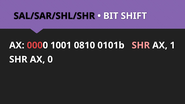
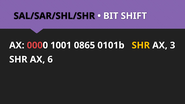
0810: 0810 -> 0865
SHR at (141, 45) colour: pink -> yellow
1: 1 -> 3
0: 0 -> 6
